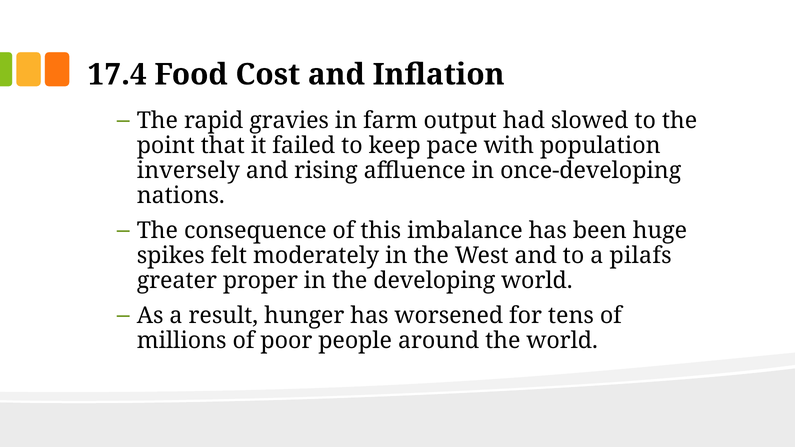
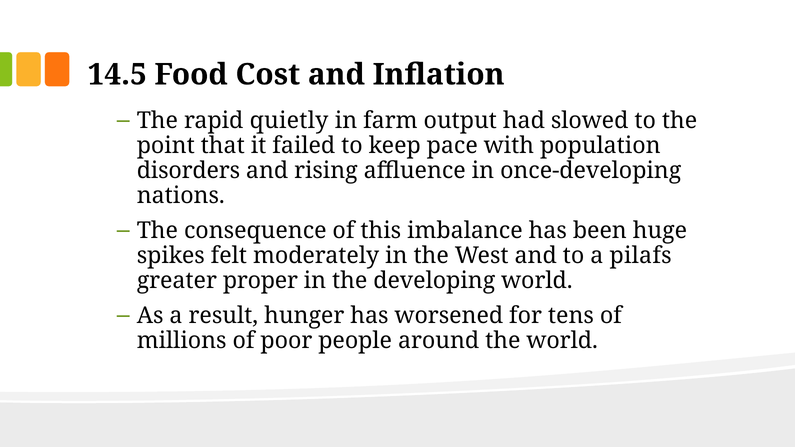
17.4: 17.4 -> 14.5
gravies: gravies -> quietly
inversely: inversely -> disorders
